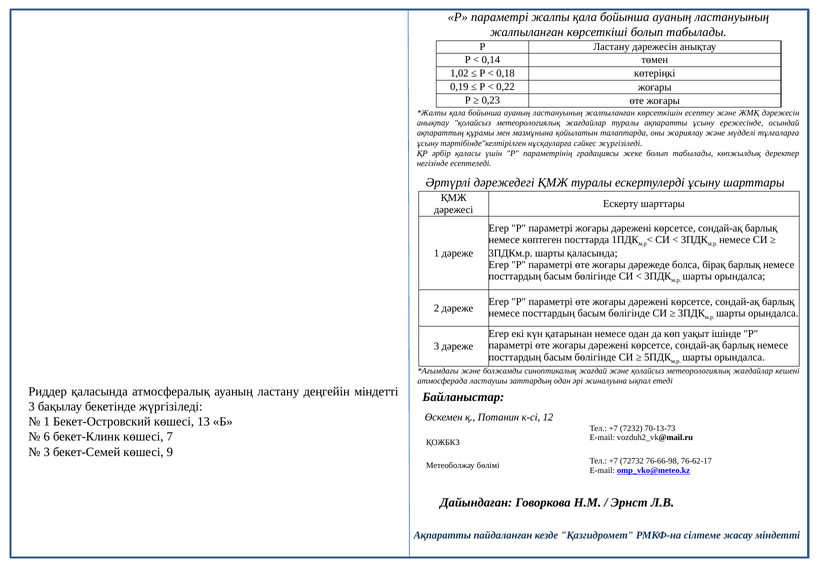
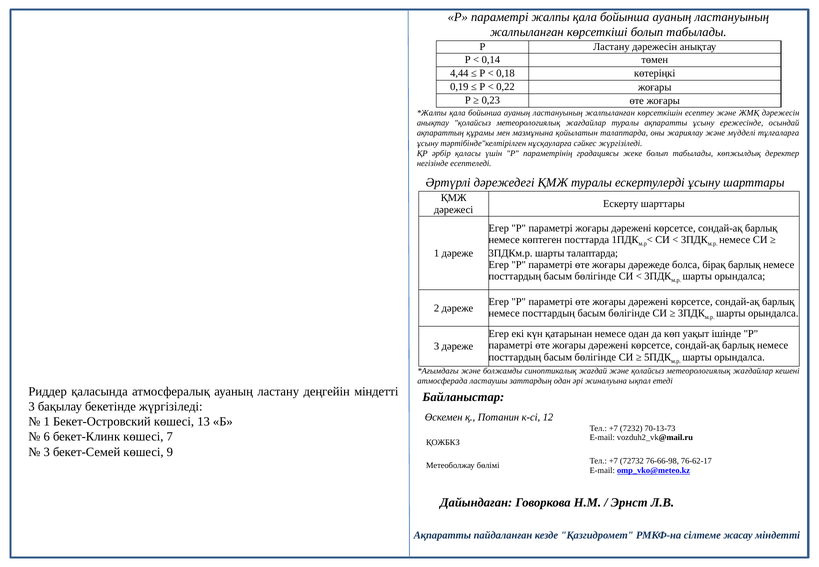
1,02: 1,02 -> 4,44
шарты қаласында: қаласында -> талаптарда
